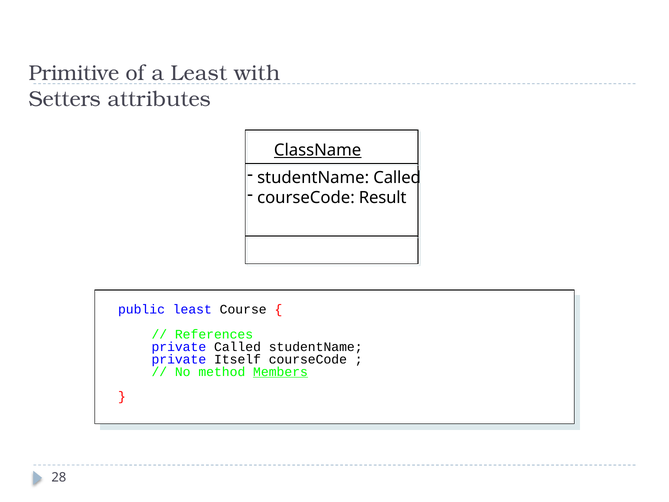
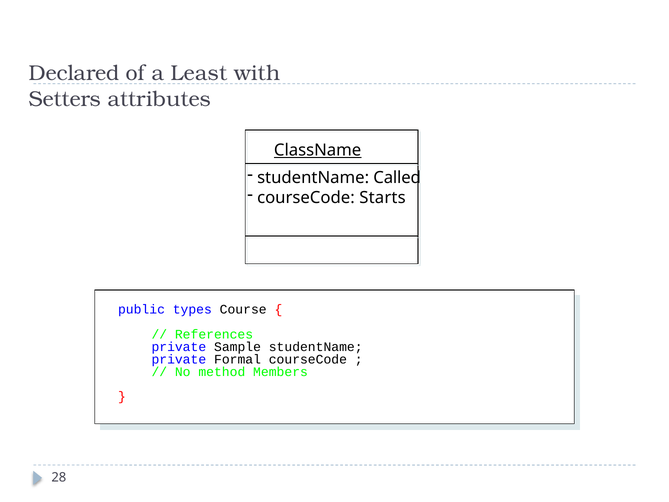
Primitive: Primitive -> Declared
Result: Result -> Starts
public least: least -> types
private Called: Called -> Sample
Itself: Itself -> Formal
Members underline: present -> none
